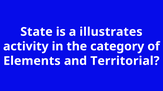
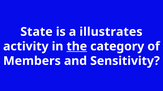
the underline: none -> present
Elements: Elements -> Members
Territorial: Territorial -> Sensitivity
